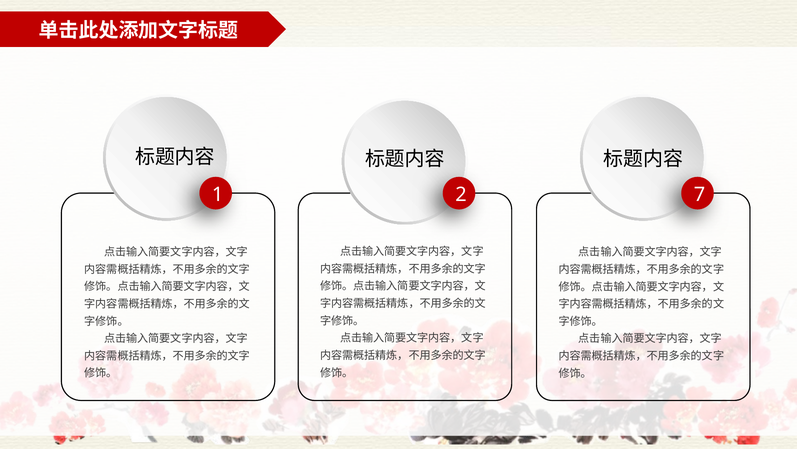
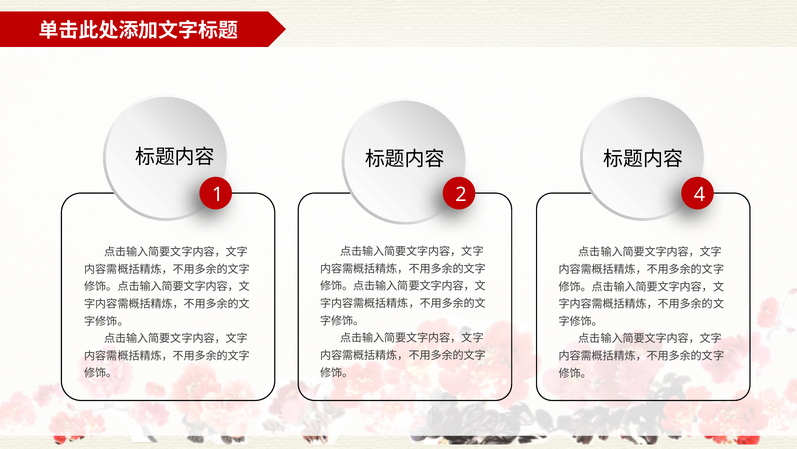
7: 7 -> 4
